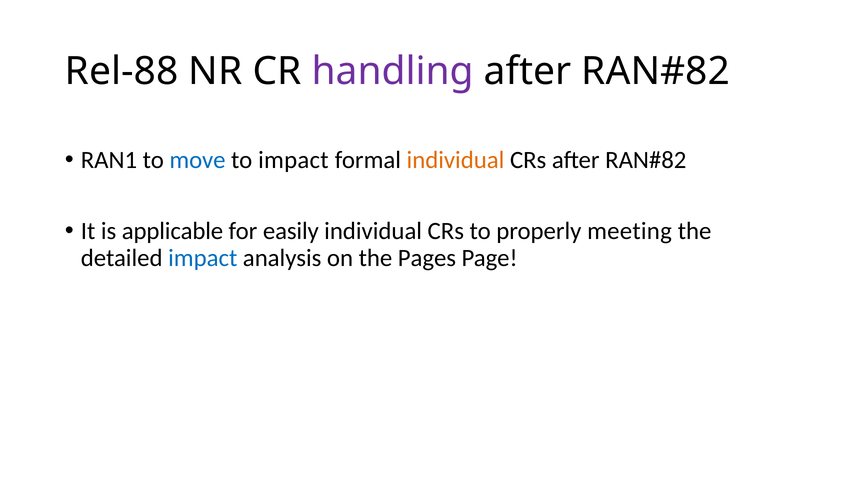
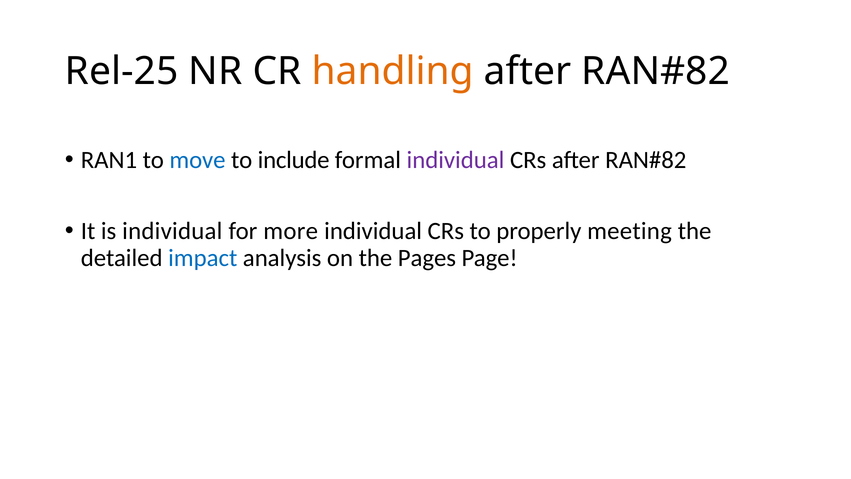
Rel-88: Rel-88 -> Rel-25
handling colour: purple -> orange
to impact: impact -> include
individual at (455, 160) colour: orange -> purple
is applicable: applicable -> individual
easily: easily -> more
